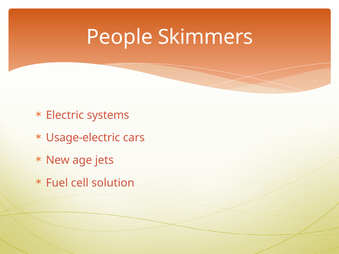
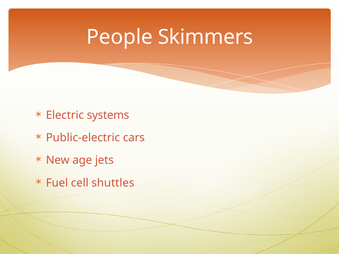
Usage-electric: Usage-electric -> Public-electric
solution: solution -> shuttles
